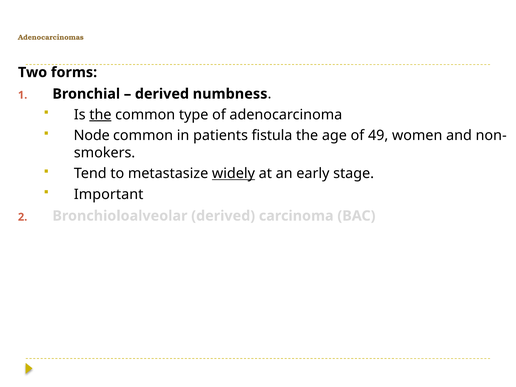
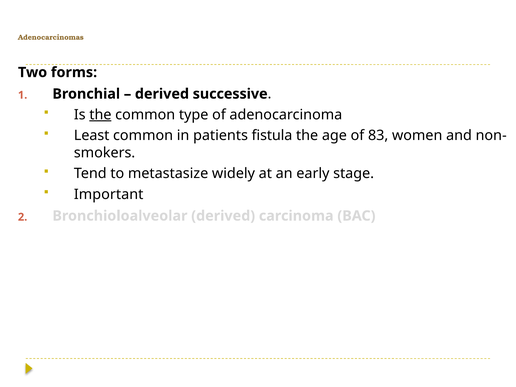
numbness: numbness -> successive
Node: Node -> Least
49: 49 -> 83
widely underline: present -> none
